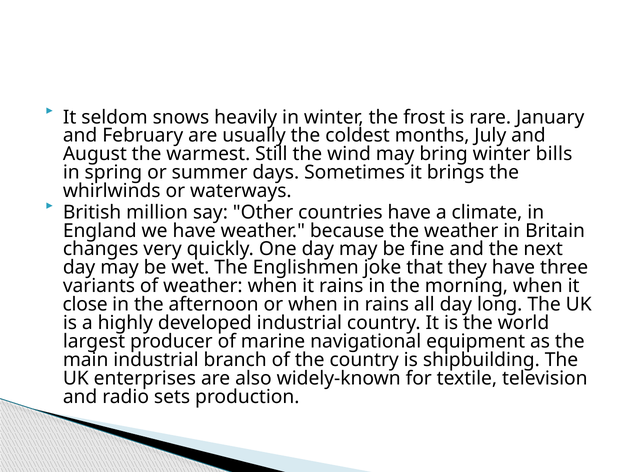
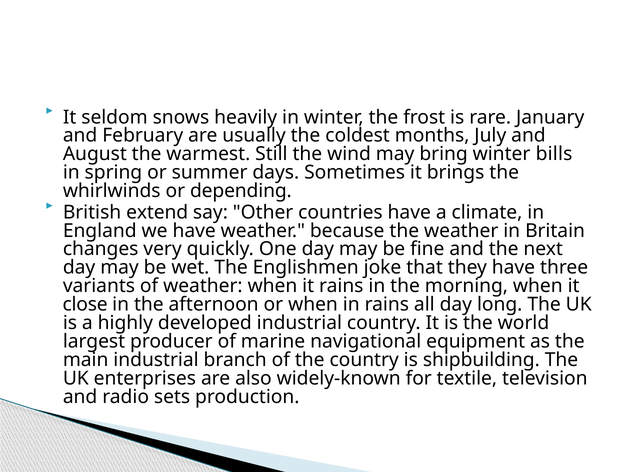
waterways: waterways -> depending
million: million -> extend
